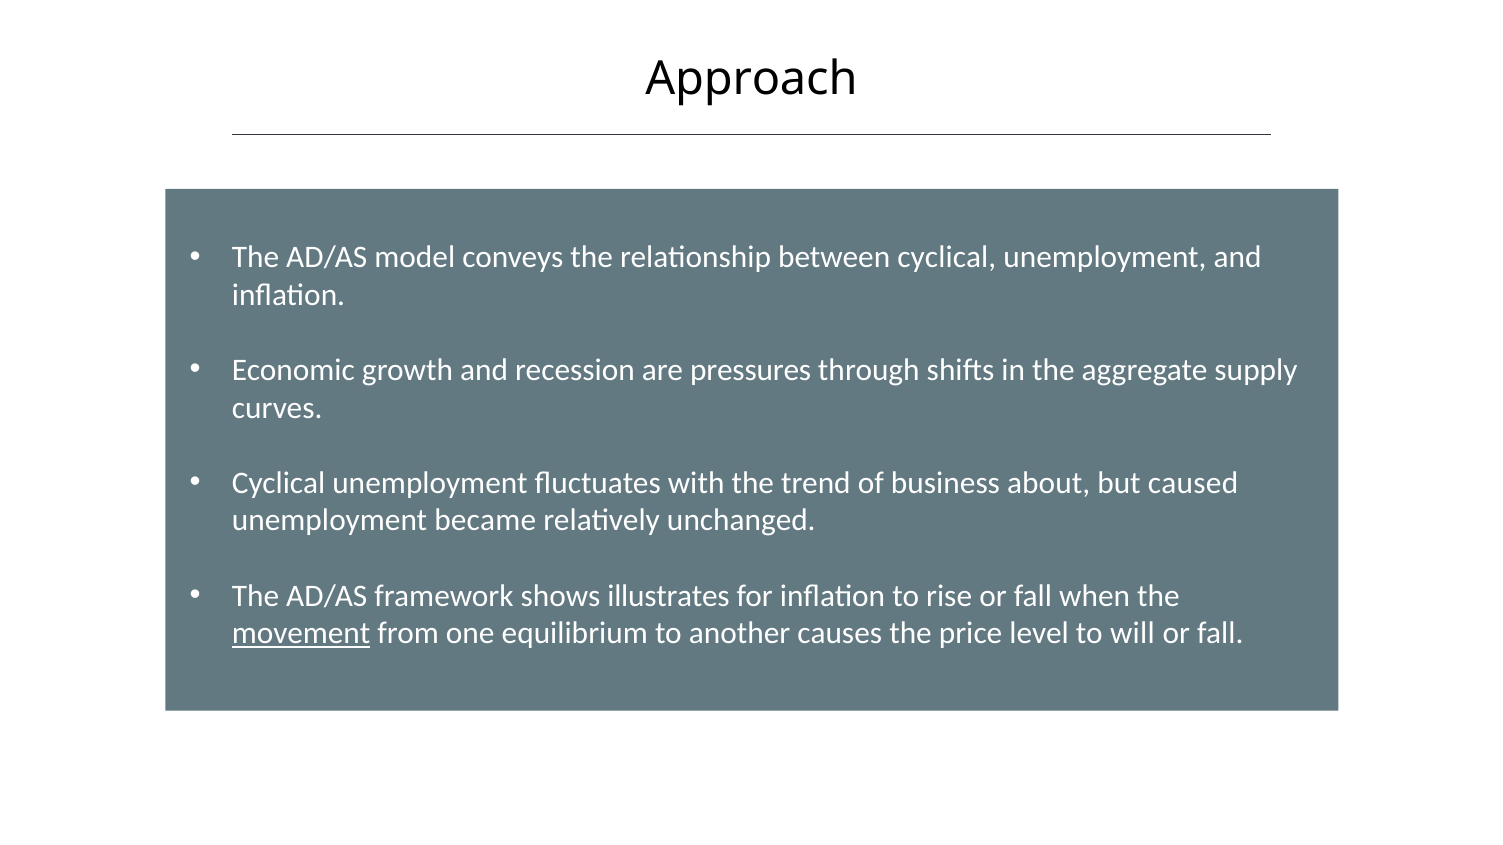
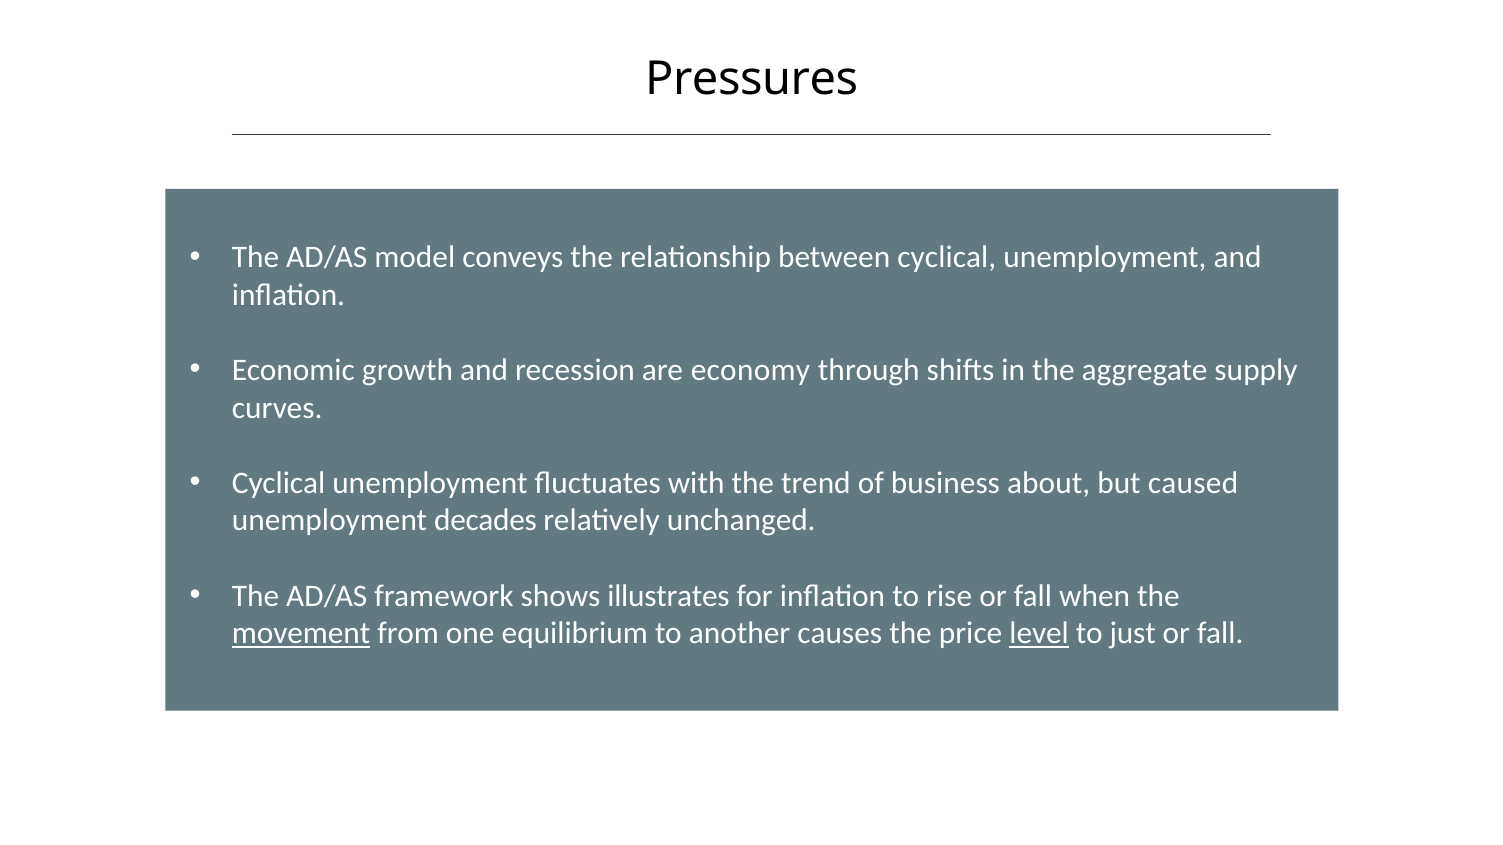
Approach: Approach -> Pressures
pressures: pressures -> economy
became: became -> decades
level underline: none -> present
will: will -> just
